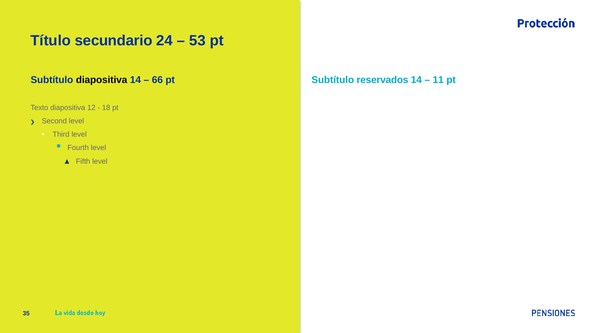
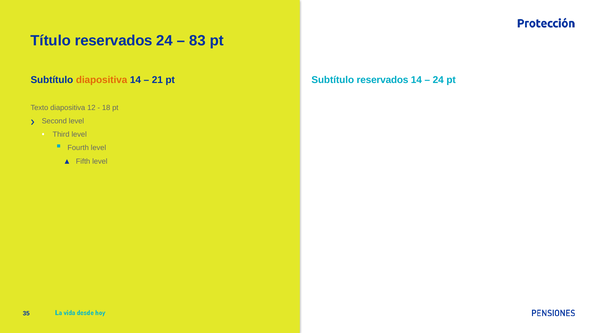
Título secundario: secundario -> reservados
53: 53 -> 83
diapositiva at (102, 80) colour: black -> orange
66: 66 -> 21
11 at (438, 80): 11 -> 24
